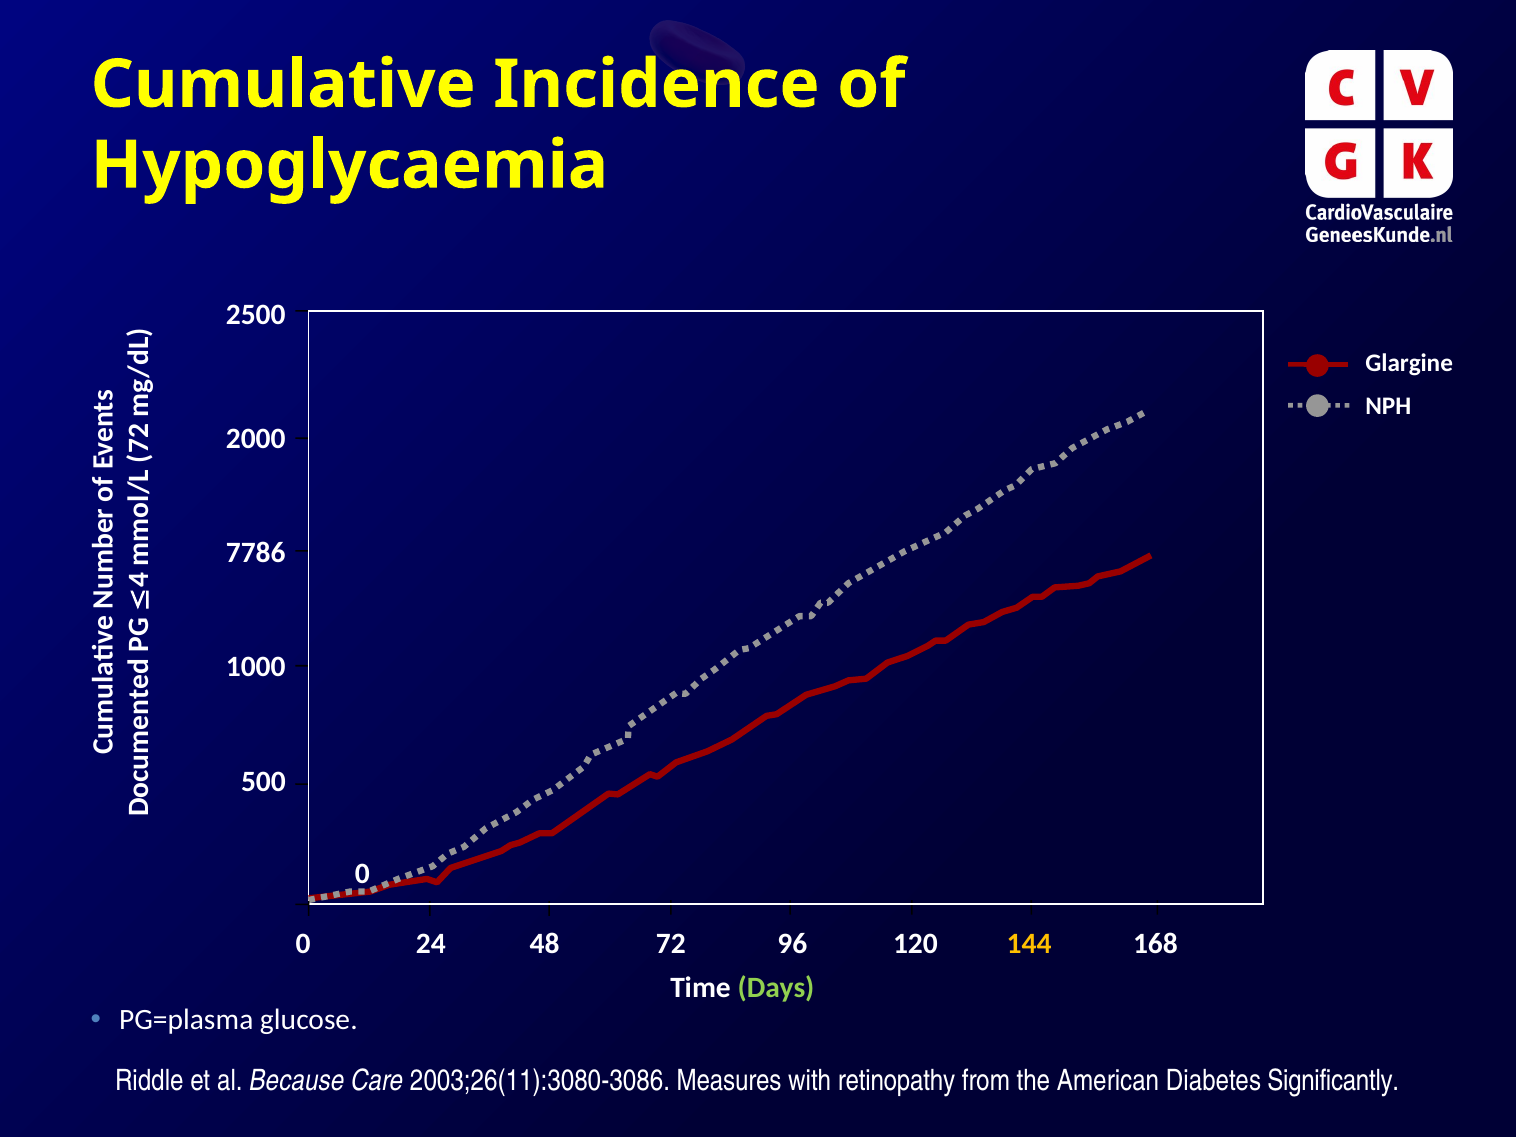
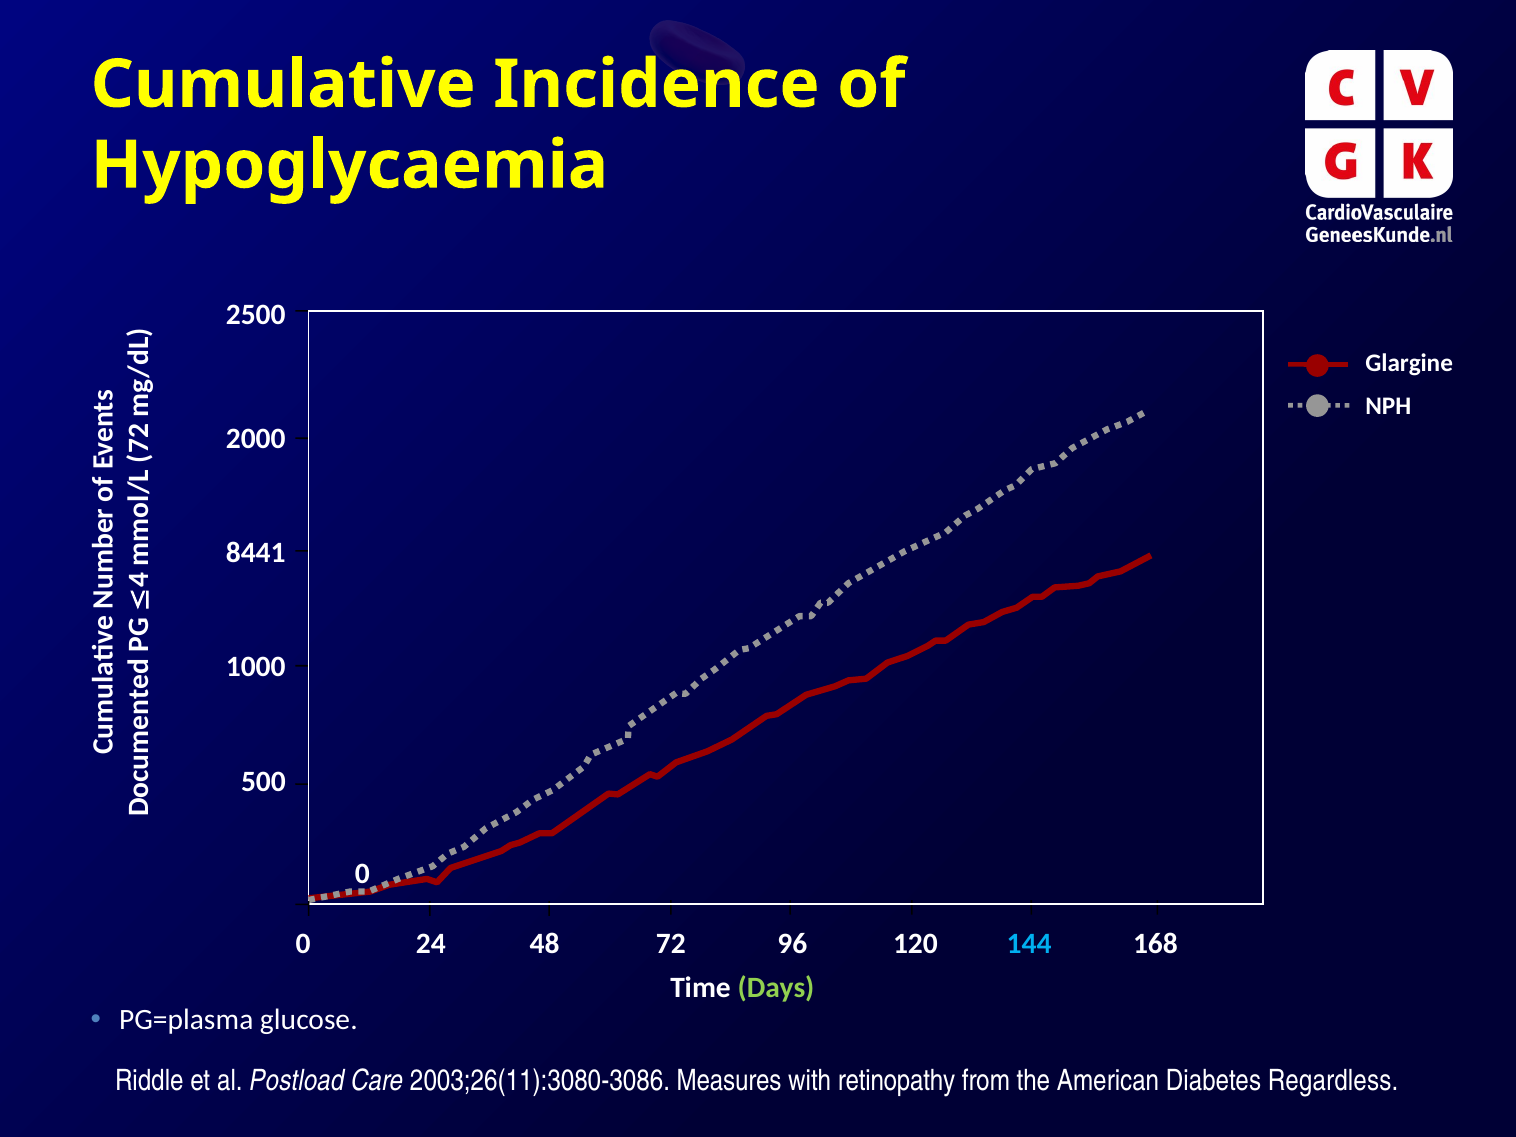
7786: 7786 -> 8441
144 colour: yellow -> light blue
Because: Because -> Postload
Significantly: Significantly -> Regardless
